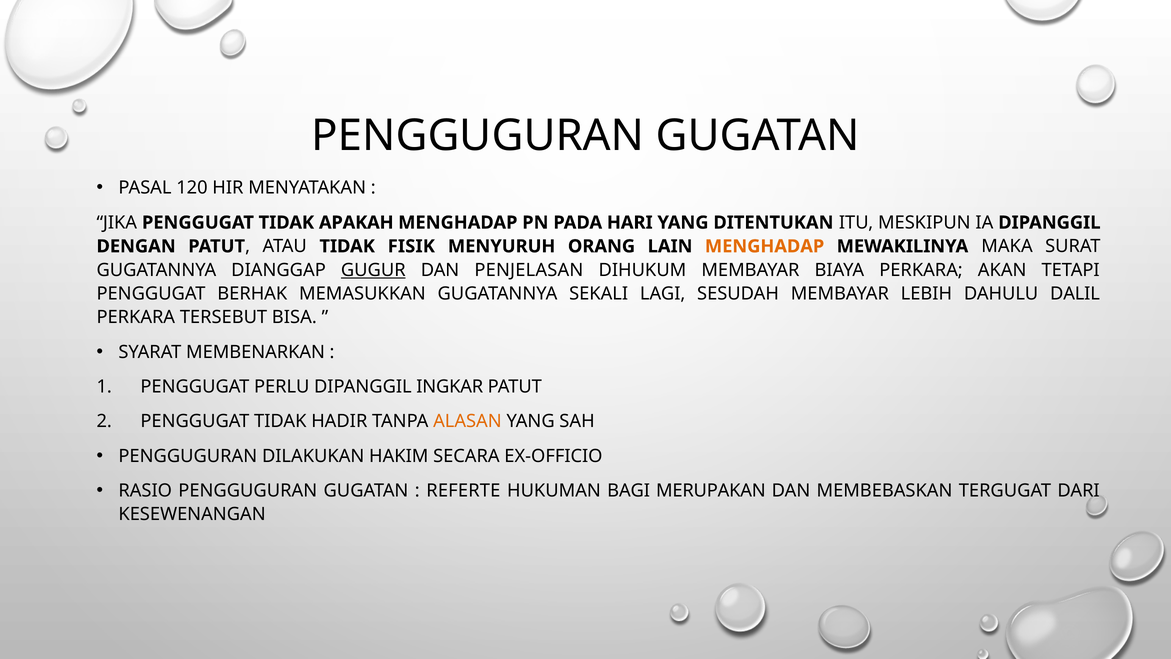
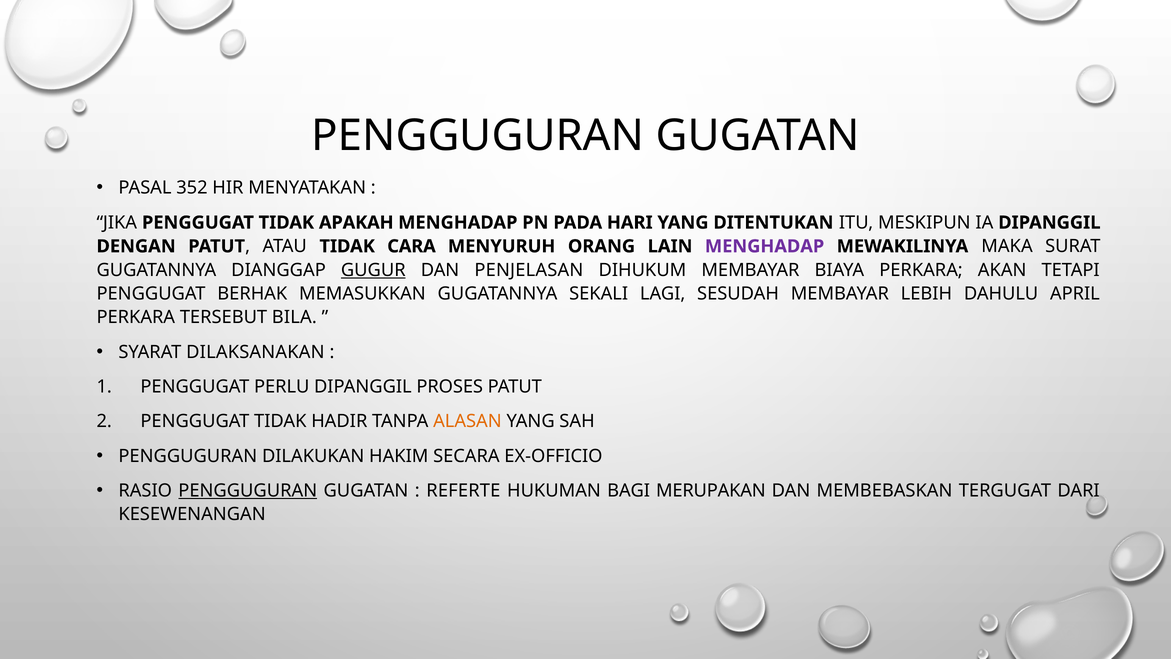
120: 120 -> 352
FISIK: FISIK -> CARA
MENGHADAP at (765, 246) colour: orange -> purple
DALIL: DALIL -> APRIL
BISA: BISA -> BILA
MEMBENARKAN: MEMBENARKAN -> DILAKSANAKAN
INGKAR: INGKAR -> PROSES
PENGGUGURAN at (248, 490) underline: none -> present
